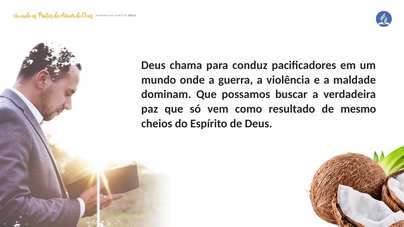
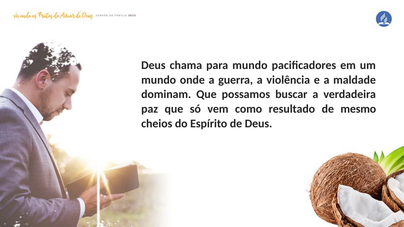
para conduz: conduz -> mundo
